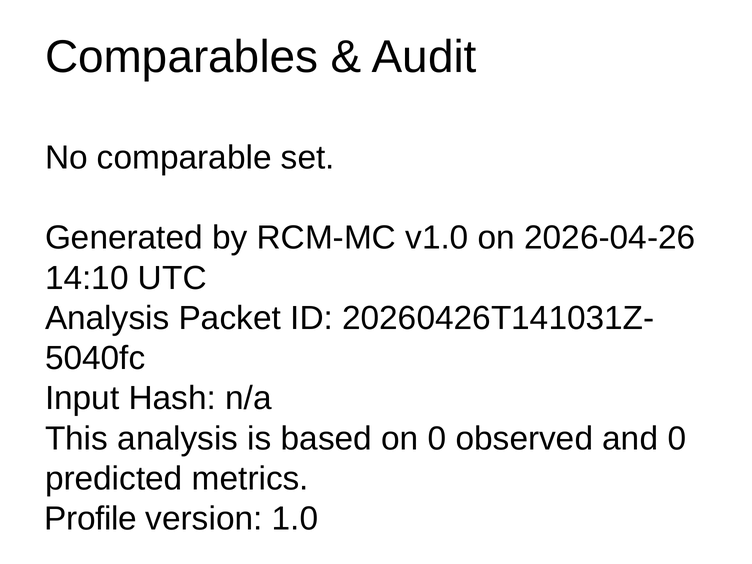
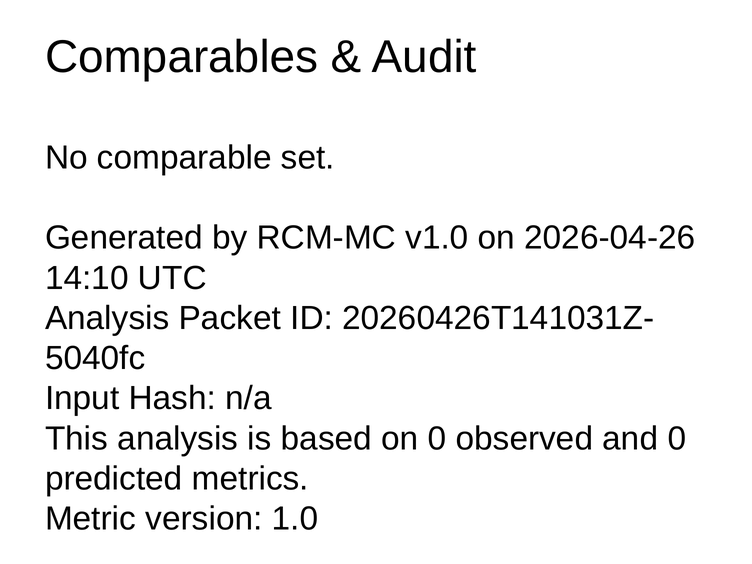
Profile: Profile -> Metric
